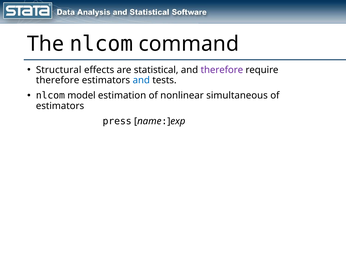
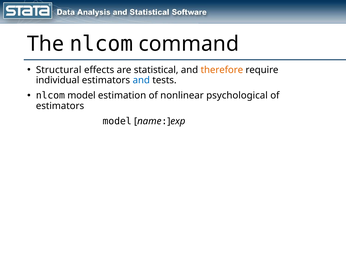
therefore at (222, 70) colour: purple -> orange
therefore at (58, 80): therefore -> individual
simultaneous: simultaneous -> psychological
press at (117, 121): press -> model
